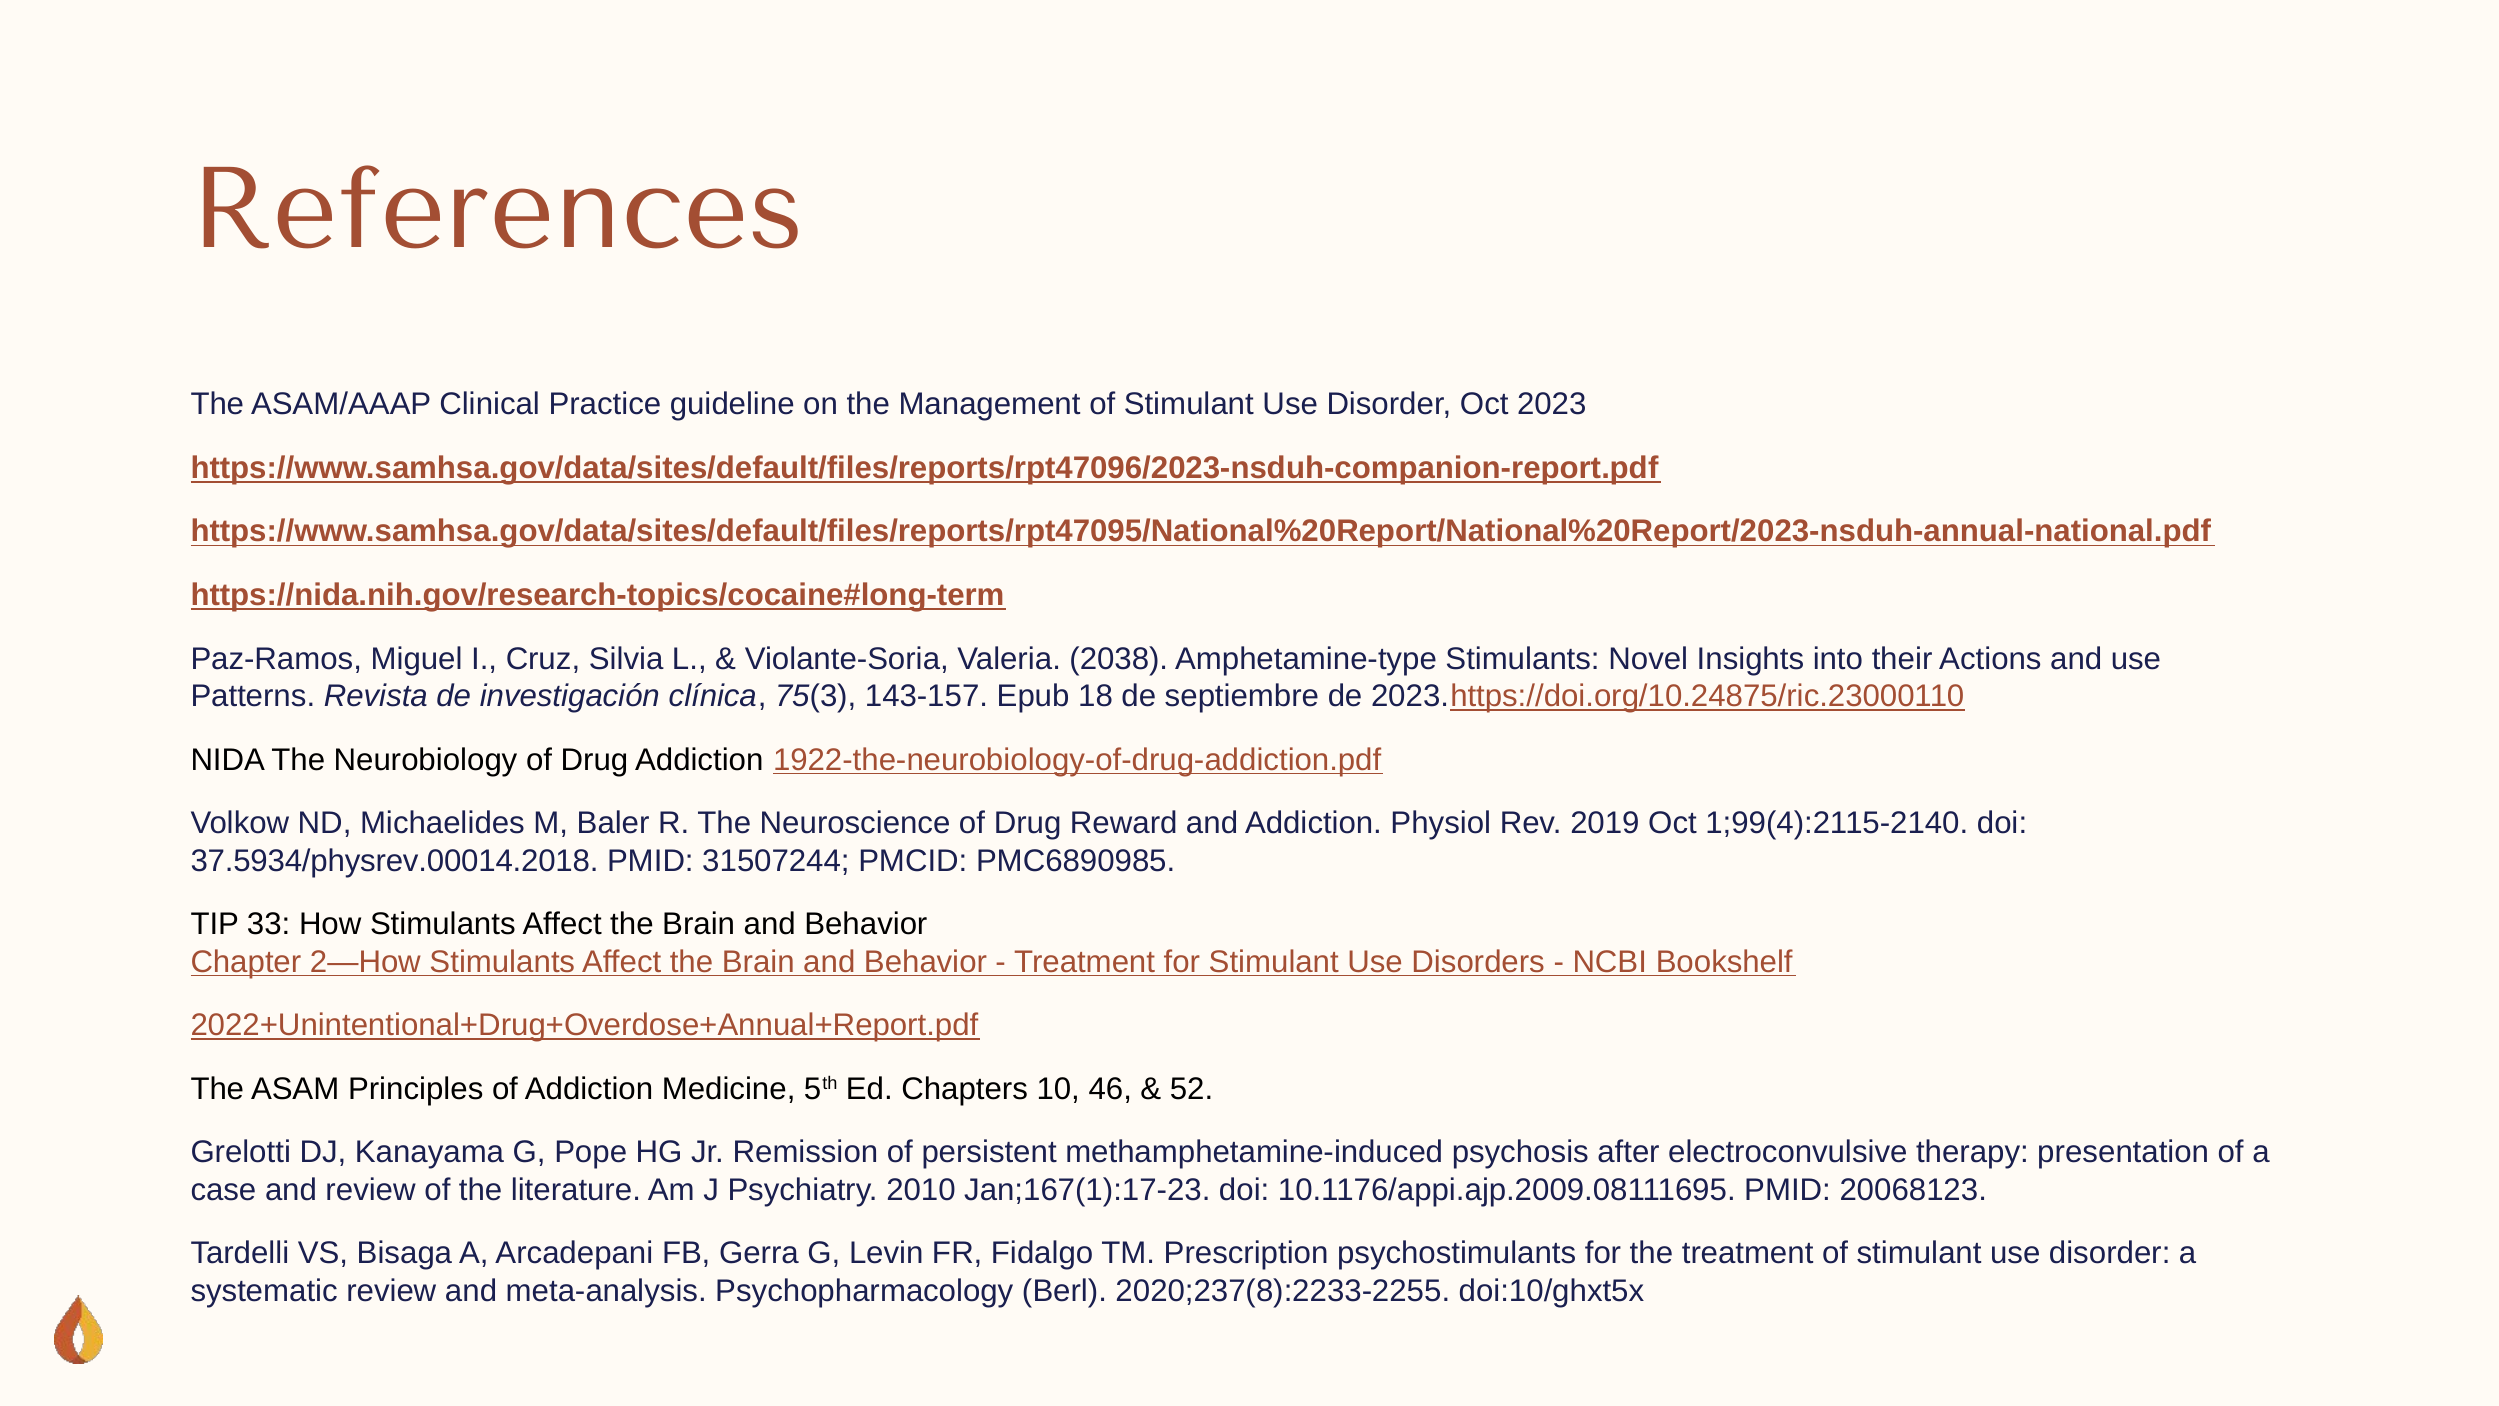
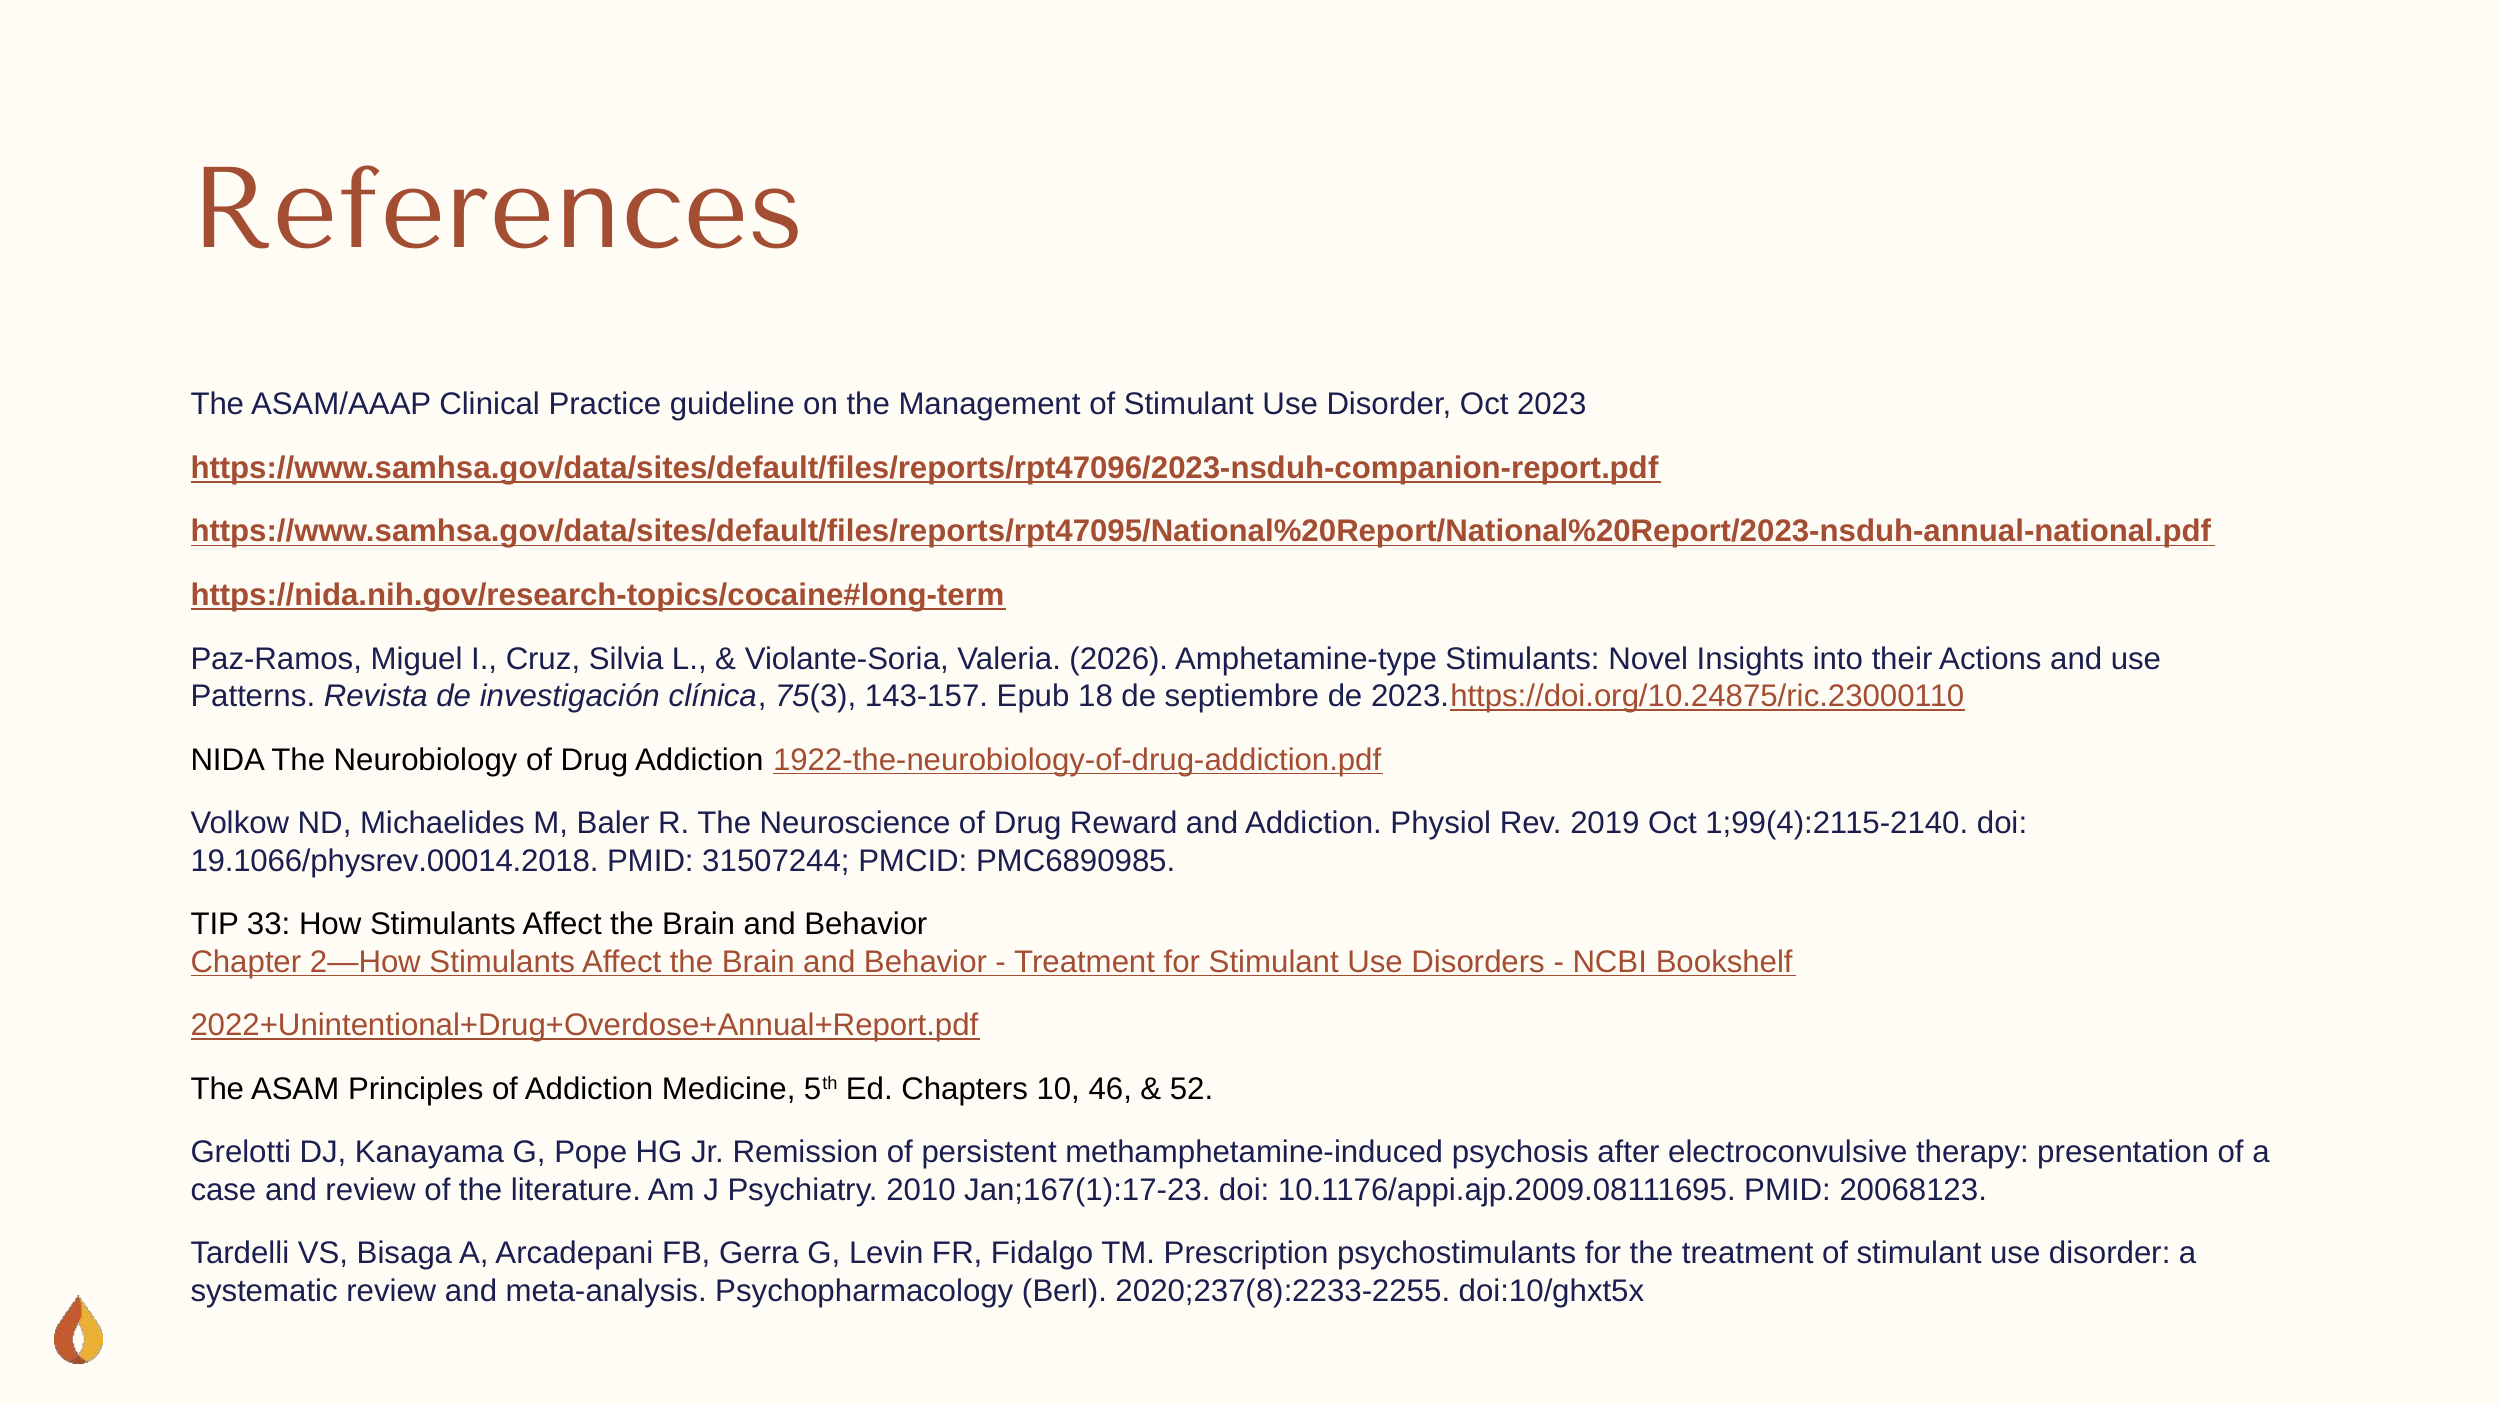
2038: 2038 -> 2026
37.5934/physrev.00014.2018: 37.5934/physrev.00014.2018 -> 19.1066/physrev.00014.2018
